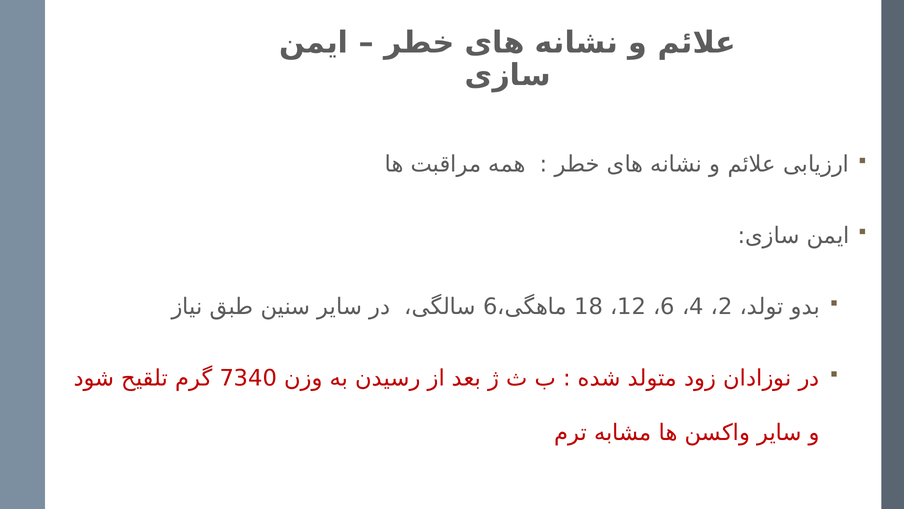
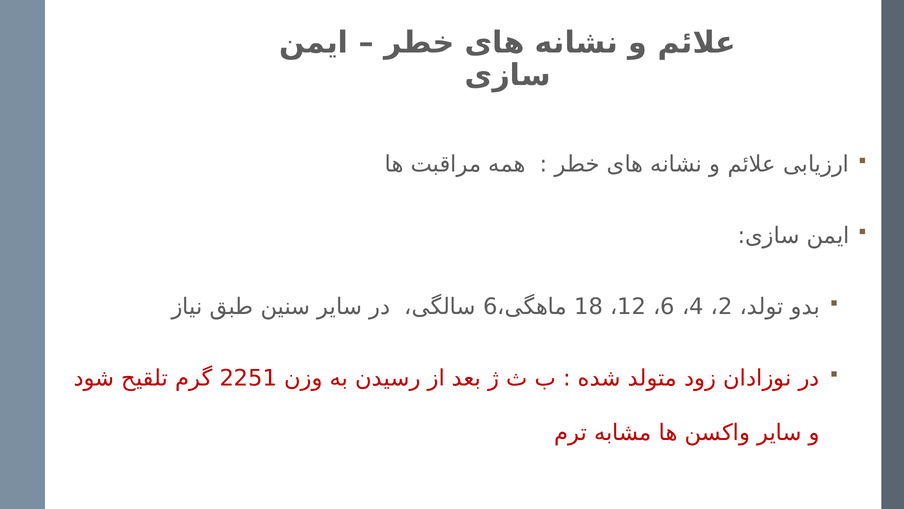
7340: 7340 -> 2251
